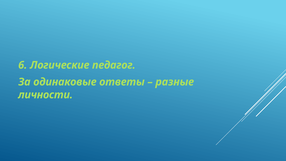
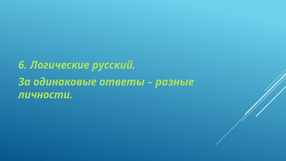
педагог: педагог -> русский
